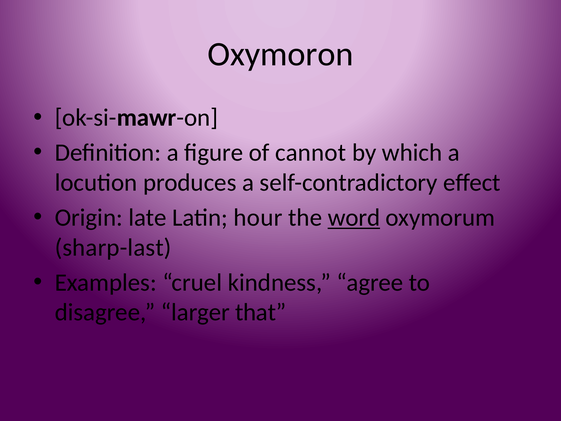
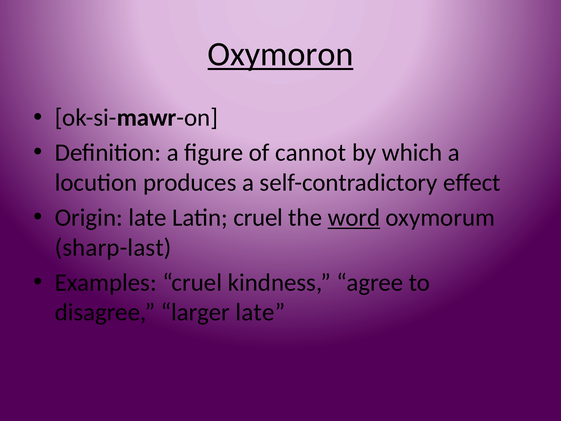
Oxymoron underline: none -> present
Latin hour: hour -> cruel
larger that: that -> late
